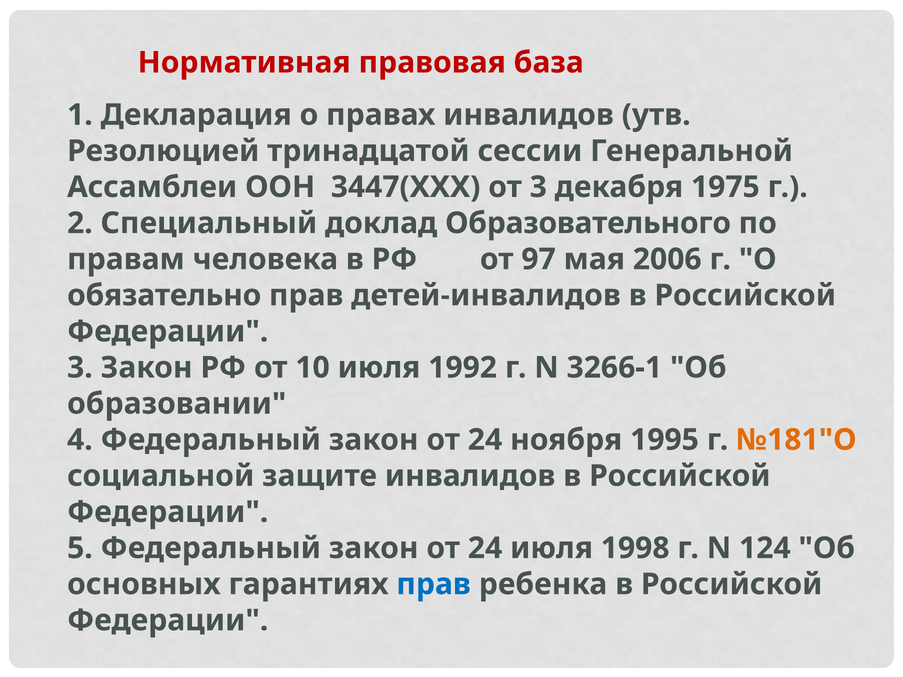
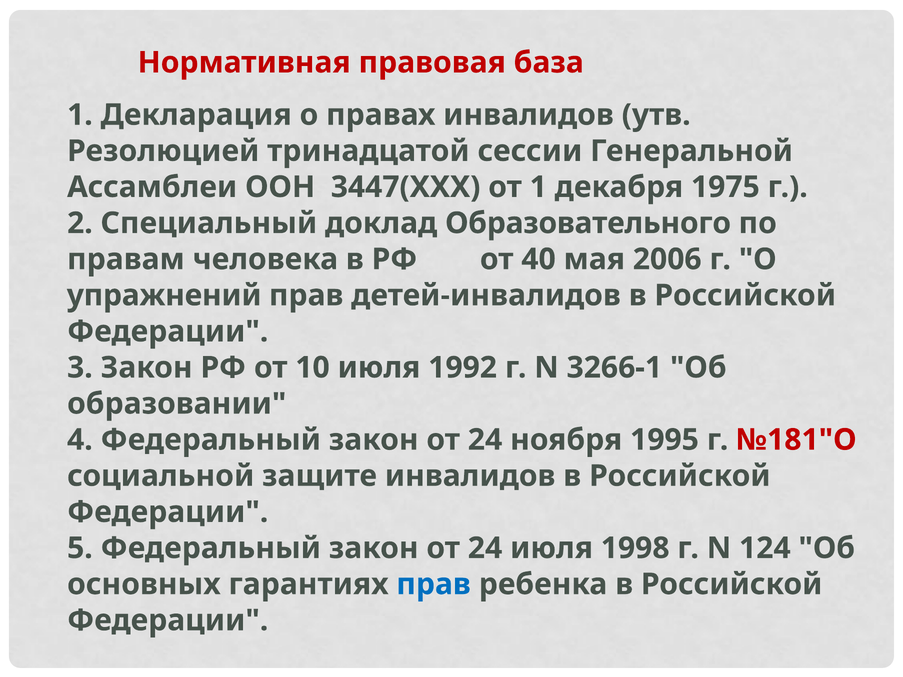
от 3: 3 -> 1
97: 97 -> 40
обязательно: обязательно -> упражнений
№181"О colour: orange -> red
